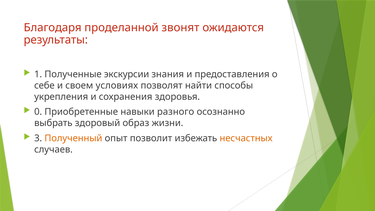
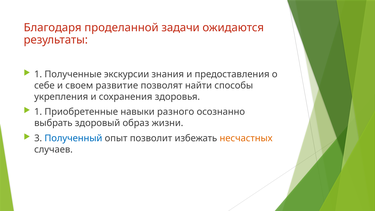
звонят: звонят -> задачи
условиях: условиях -> развитие
0 at (38, 112): 0 -> 1
Полученный colour: orange -> blue
